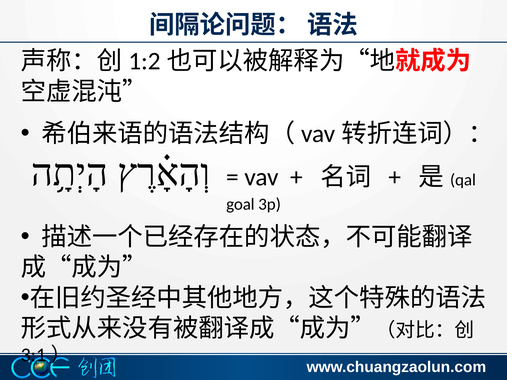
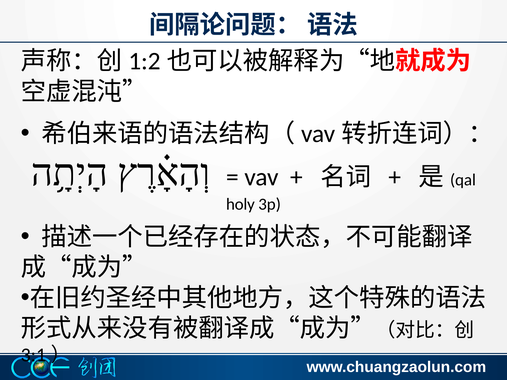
goal: goal -> holy
